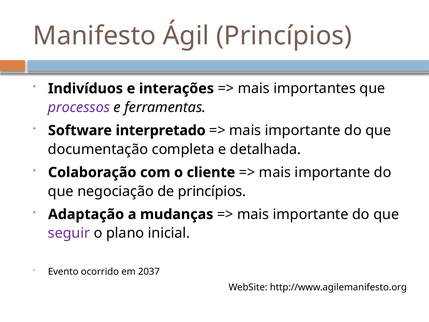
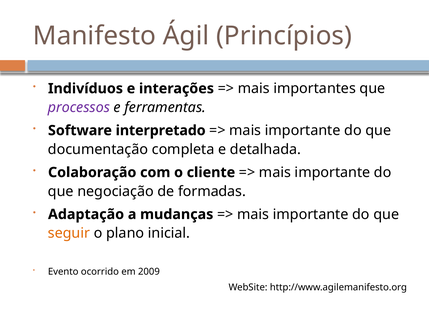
de princípios: princípios -> formadas
seguir colour: purple -> orange
2037: 2037 -> 2009
